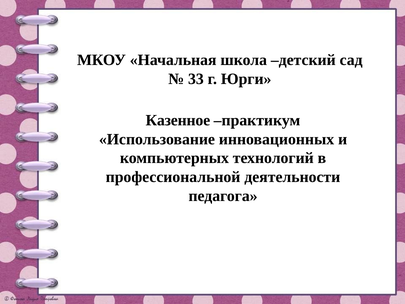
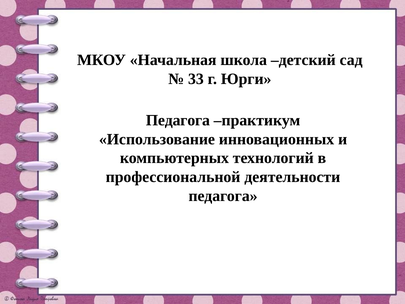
Казенное at (178, 120): Казенное -> Педагога
